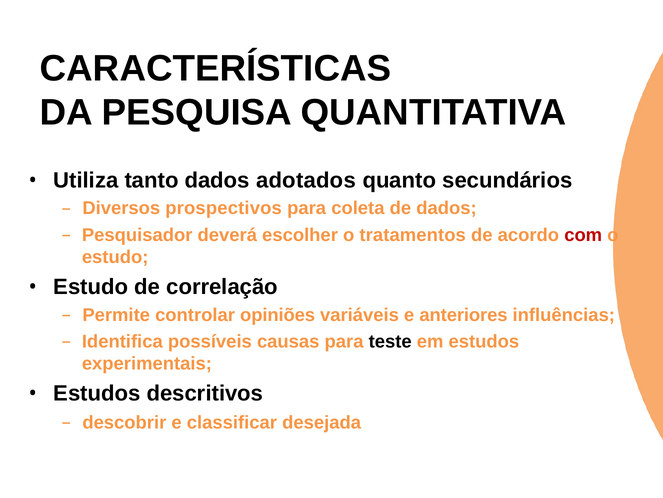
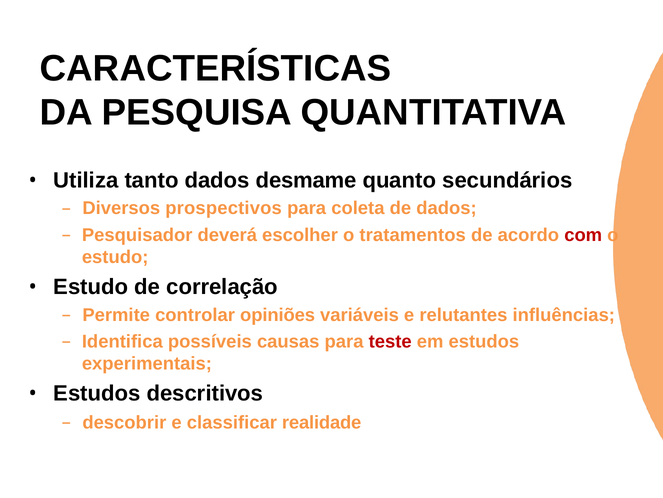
adotados: adotados -> desmame
anteriores: anteriores -> relutantes
teste colour: black -> red
desejada: desejada -> realidade
